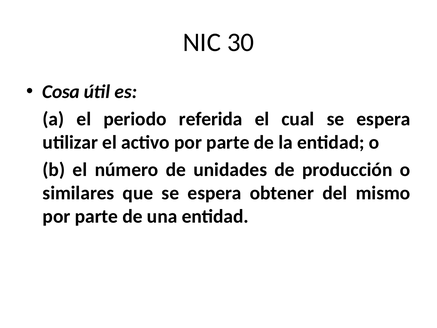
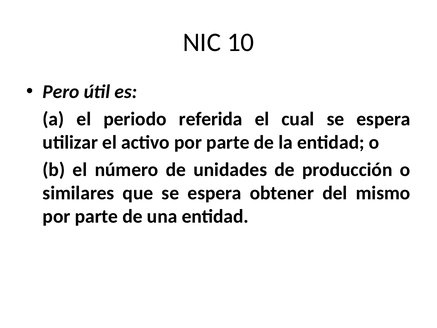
30: 30 -> 10
Cosa: Cosa -> Pero
